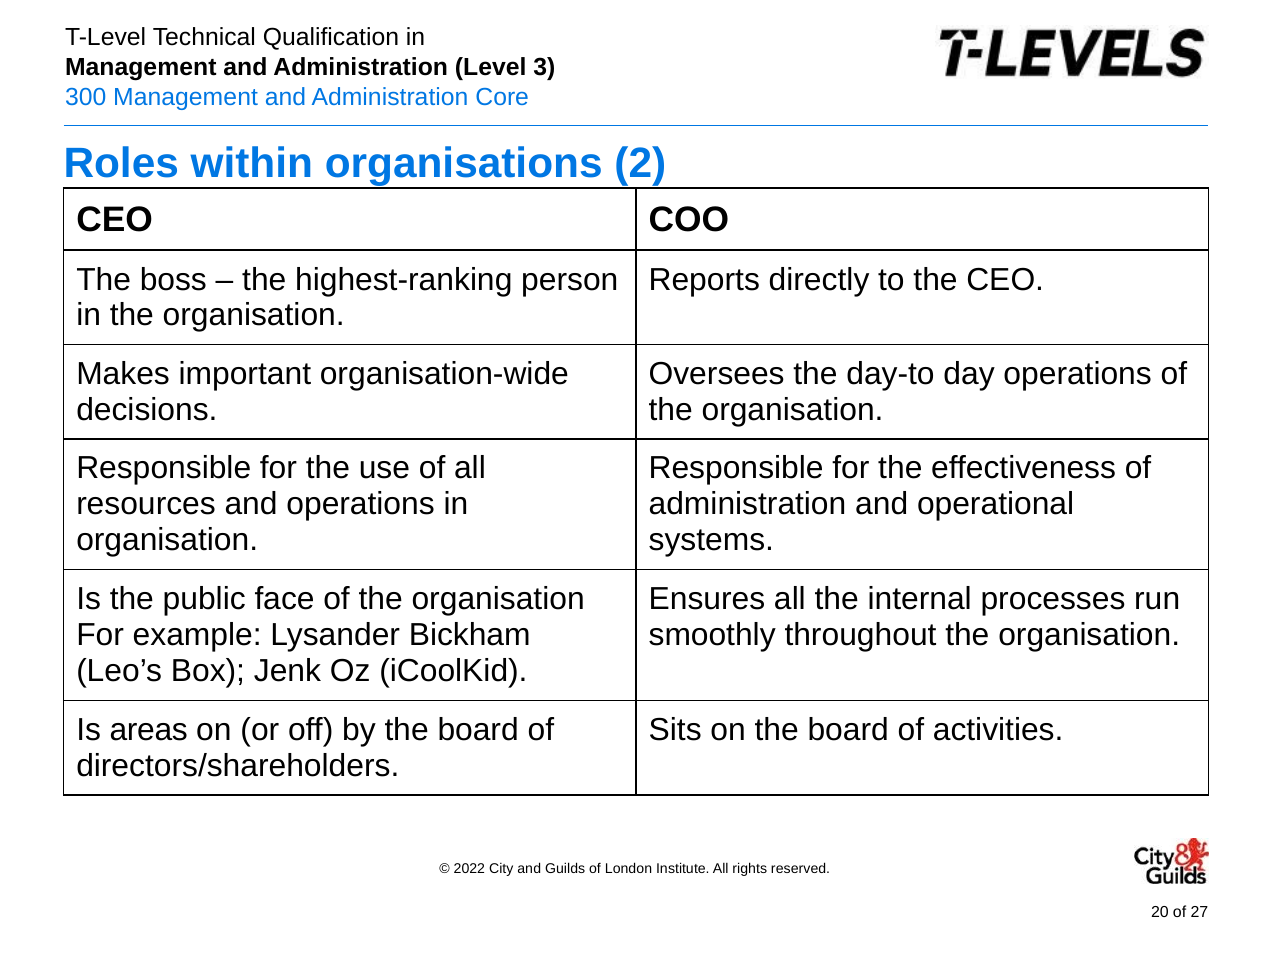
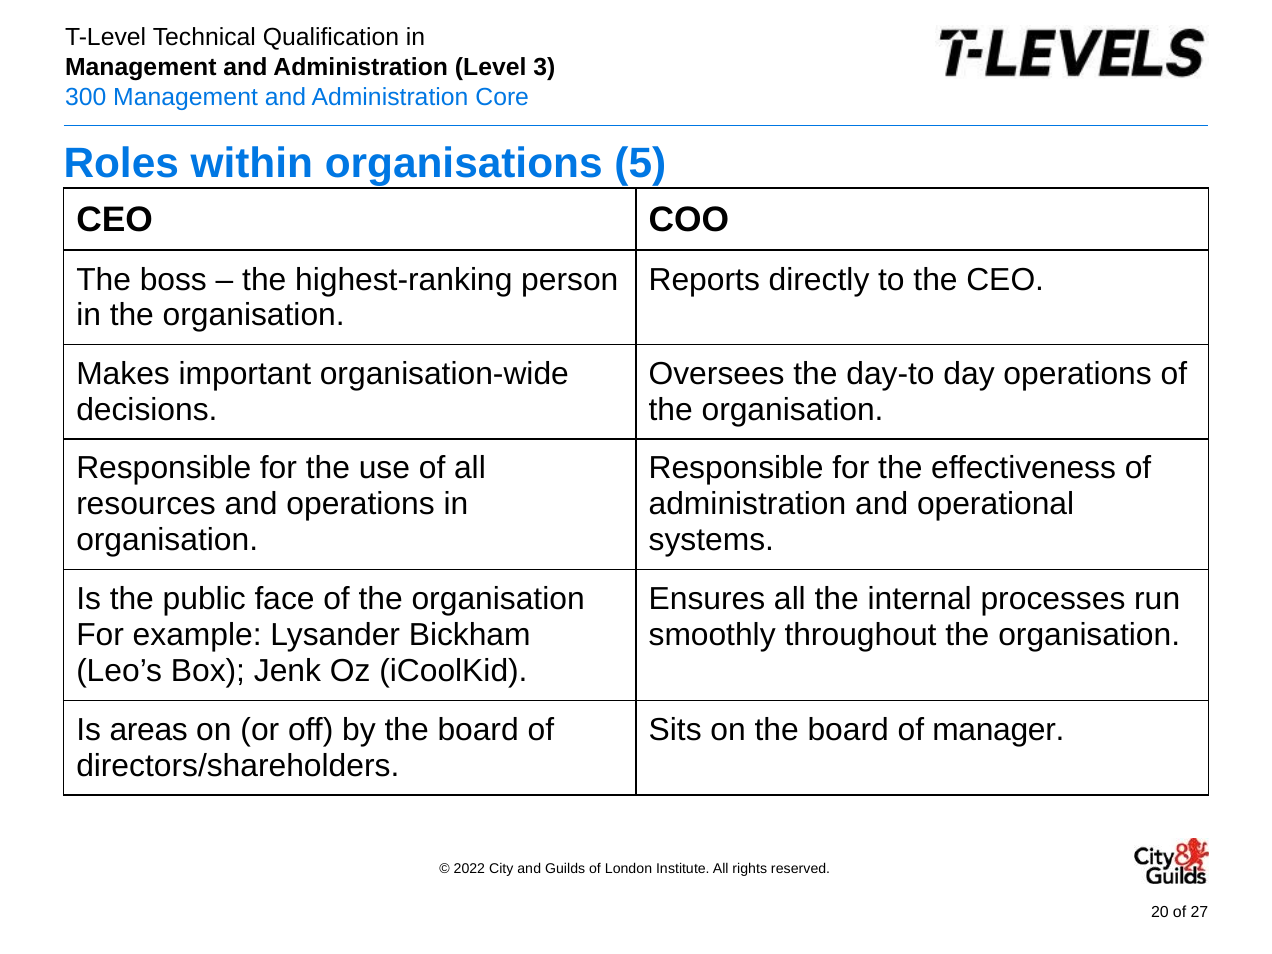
2: 2 -> 5
activities: activities -> manager
